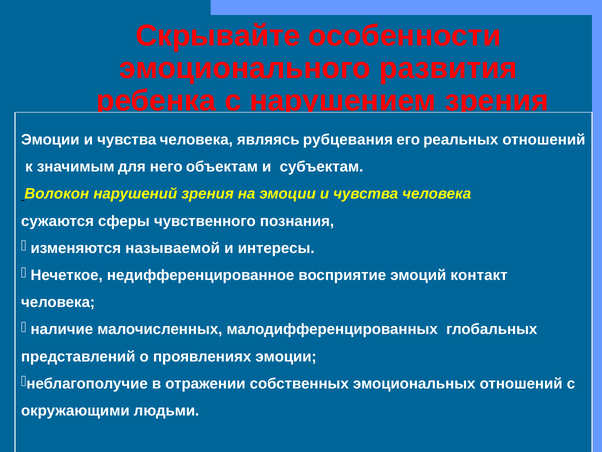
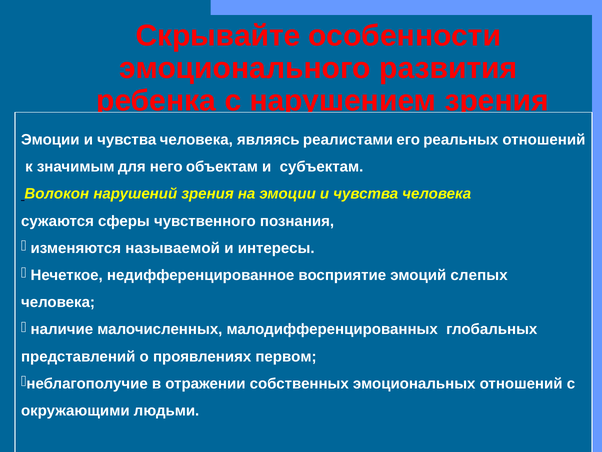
рубцевания: рубцевания -> реалистами
контакт: контакт -> слепых
проявлениях эмоции: эмоции -> первом
